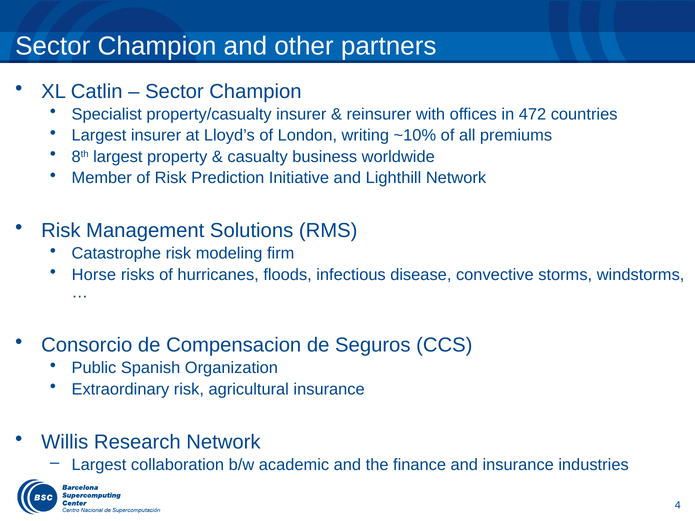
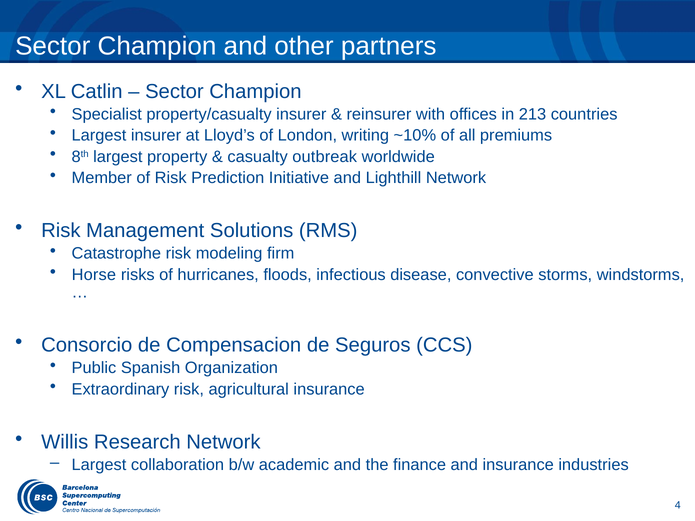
472: 472 -> 213
business: business -> outbreak
